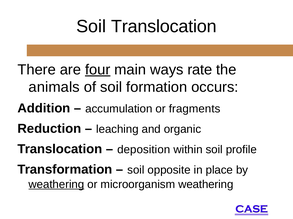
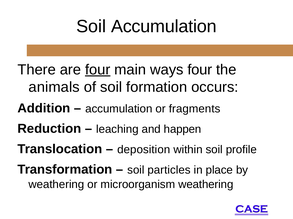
Soil Translocation: Translocation -> Accumulation
ways rate: rate -> four
organic: organic -> happen
opposite: opposite -> particles
weathering at (56, 185) underline: present -> none
